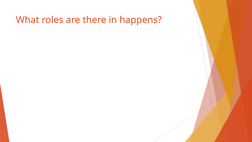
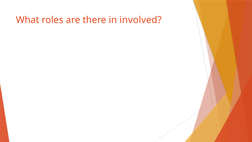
happens: happens -> involved
